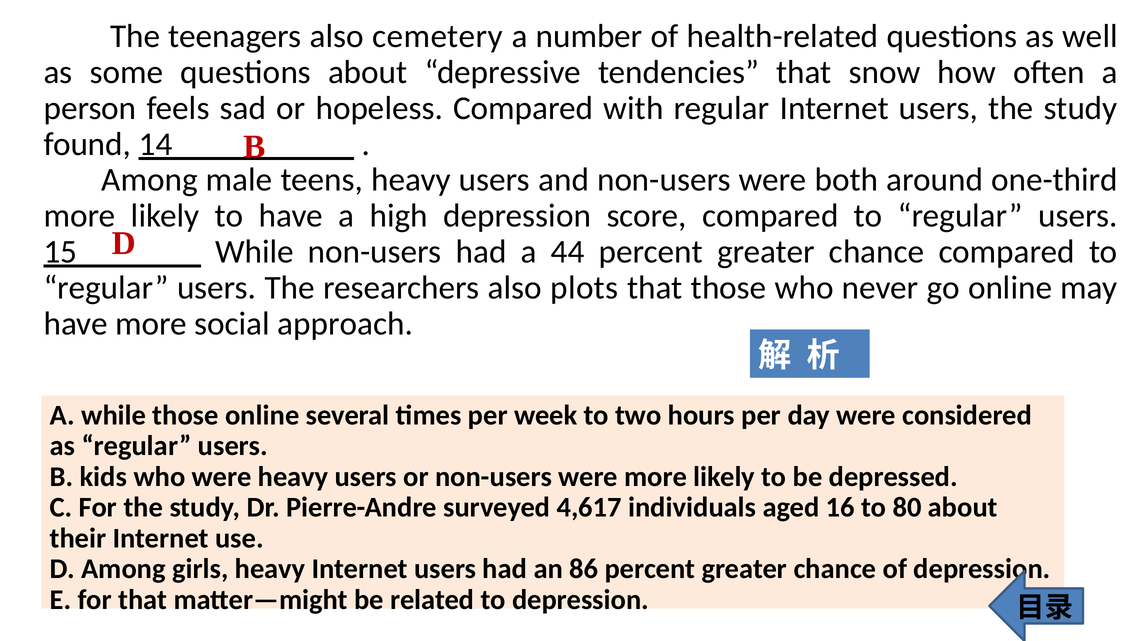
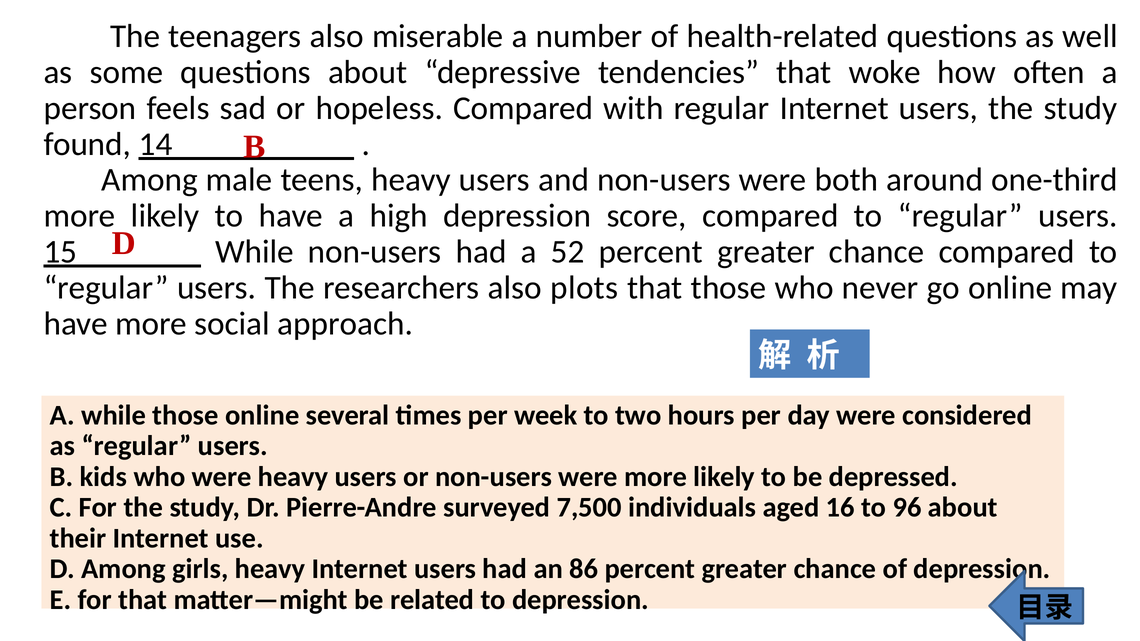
cemetery: cemetery -> miserable
snow: snow -> woke
44: 44 -> 52
4,617: 4,617 -> 7,500
80: 80 -> 96
